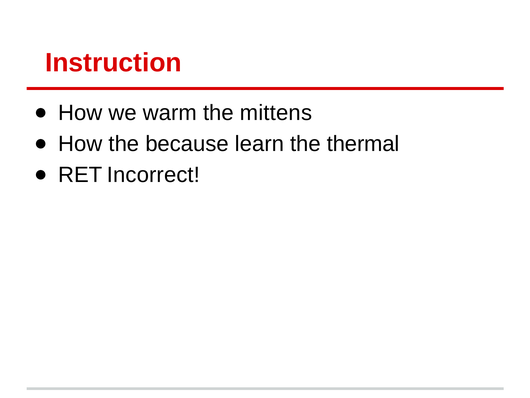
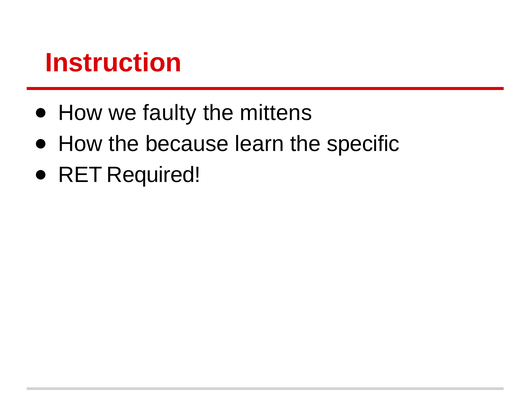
warm: warm -> faulty
thermal: thermal -> specific
Incorrect: Incorrect -> Required
